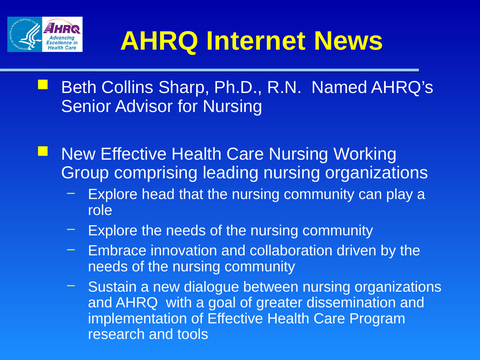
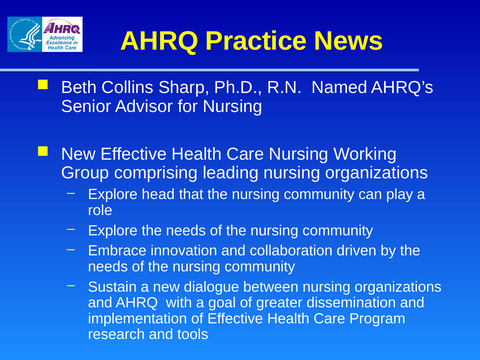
Internet: Internet -> Practice
